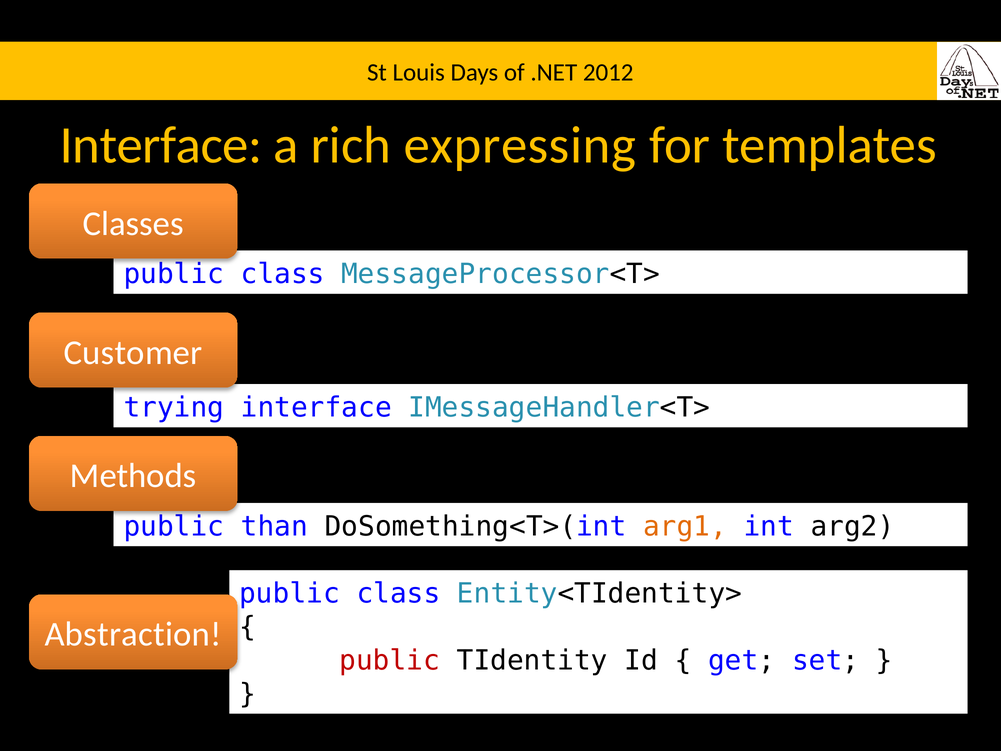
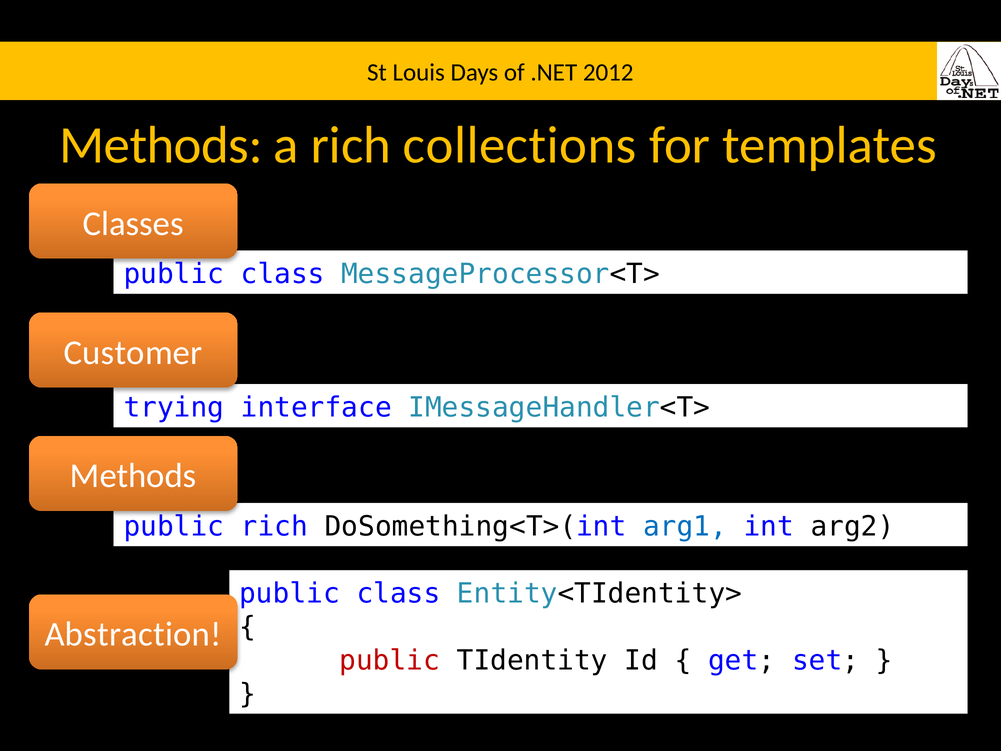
Interface at (161, 145): Interface -> Methods
expressing: expressing -> collections
than at (274, 526): than -> rich
arg1 colour: orange -> blue
